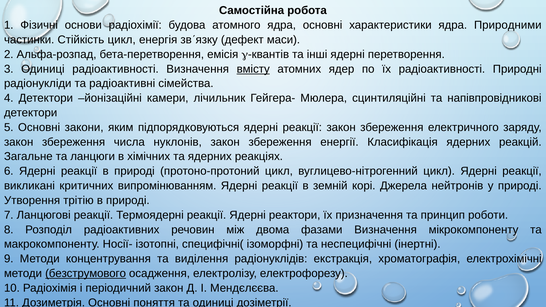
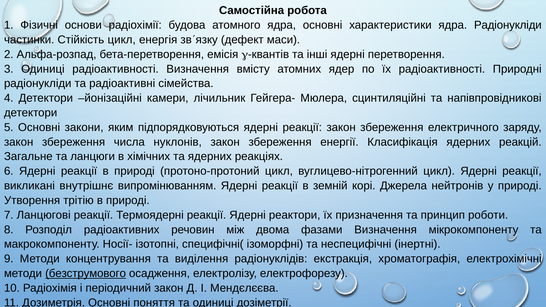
ядра Природними: Природними -> Радіонукліди
вмісту underline: present -> none
критичних: критичних -> внутрішнє
